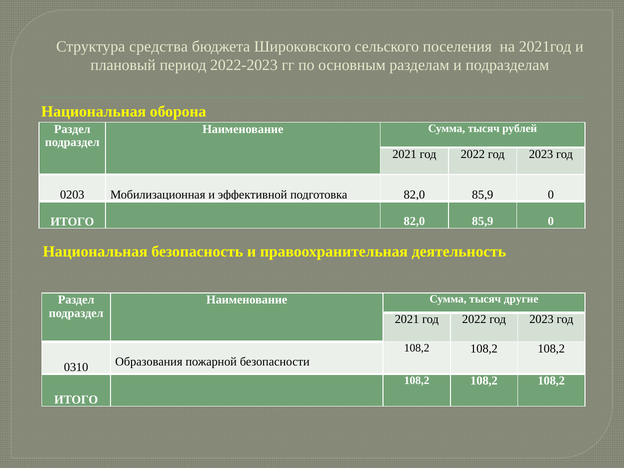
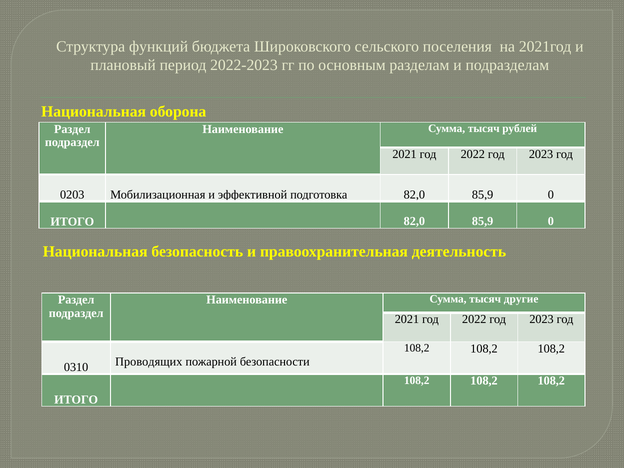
средства: средства -> функций
Образования: Образования -> Проводящих
